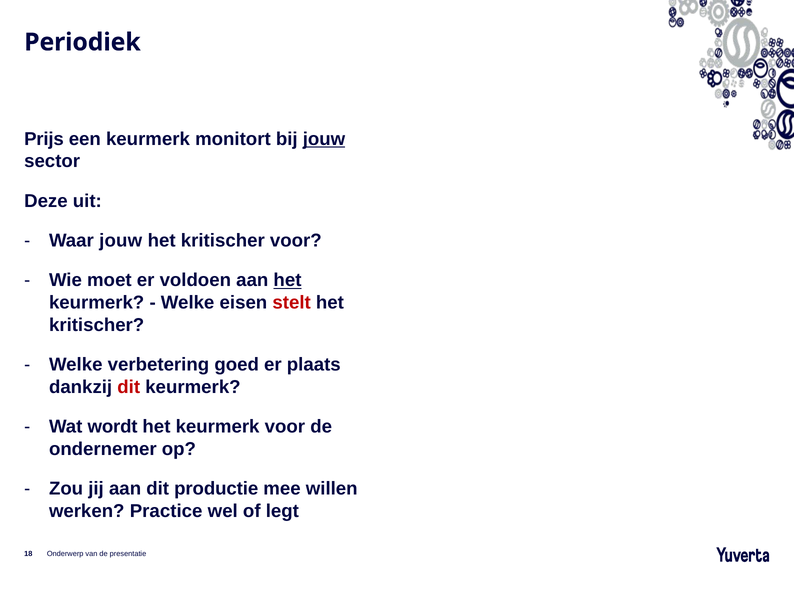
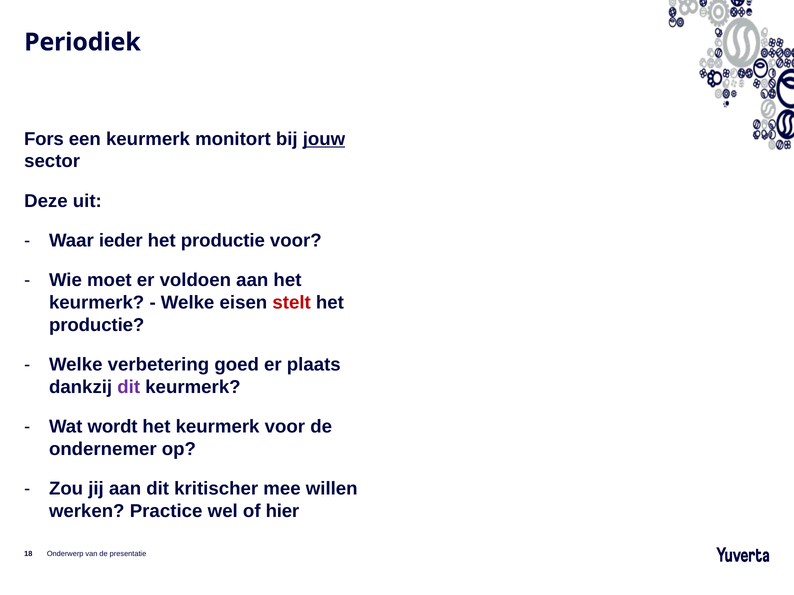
Prijs: Prijs -> Fors
Waar jouw: jouw -> ieder
kritischer at (223, 241): kritischer -> productie
het at (287, 281) underline: present -> none
kritischer at (97, 325): kritischer -> productie
dit at (129, 387) colour: red -> purple
productie: productie -> kritischer
legt: legt -> hier
